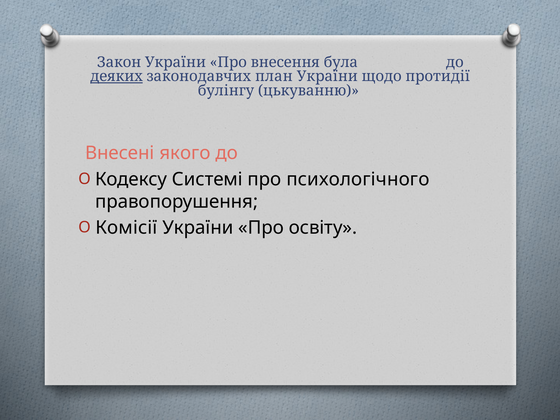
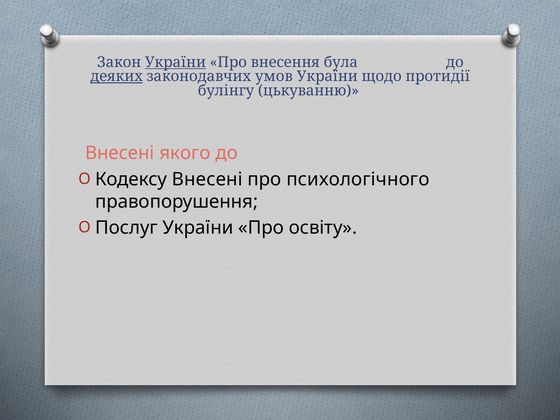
України at (175, 62) underline: none -> present
план: план -> умов
Кодексу Системі: Системі -> Внесені
Комісії: Комісії -> Послуг
